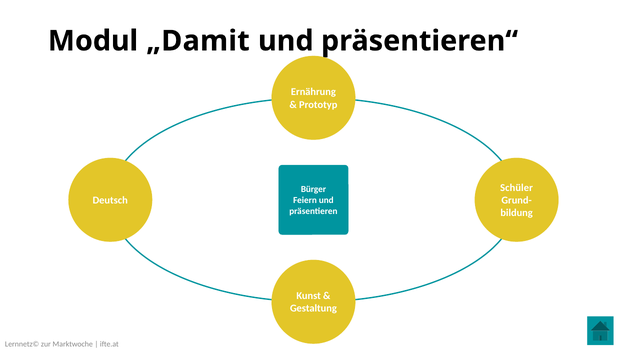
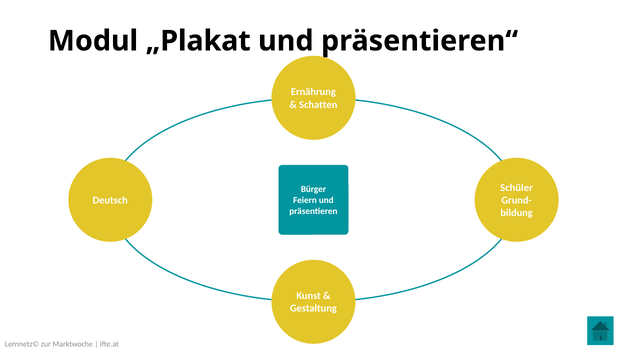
„Damit: „Damit -> „Plakat
Prototyp: Prototyp -> Schatten
